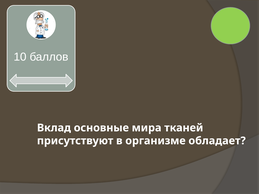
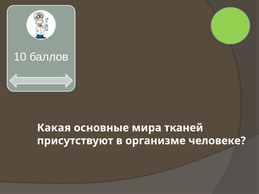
Вклад: Вклад -> Какая
обладает: обладает -> человеке
